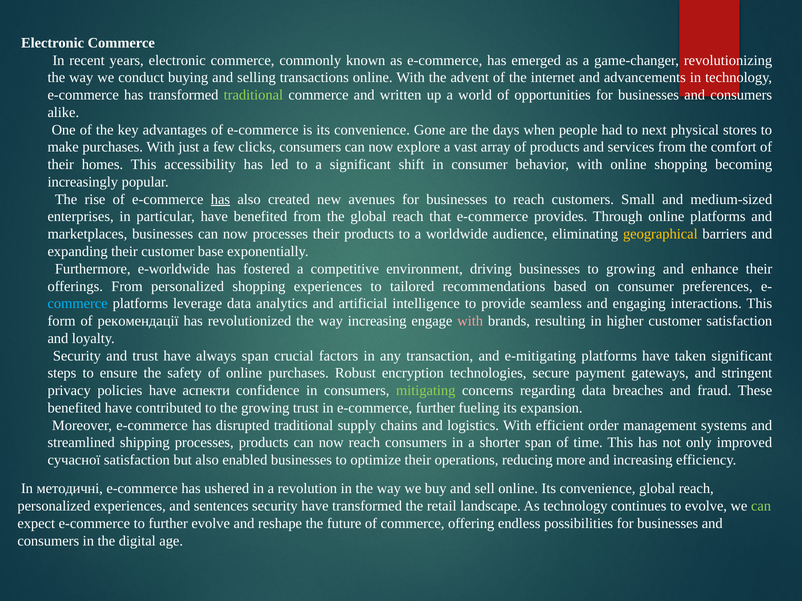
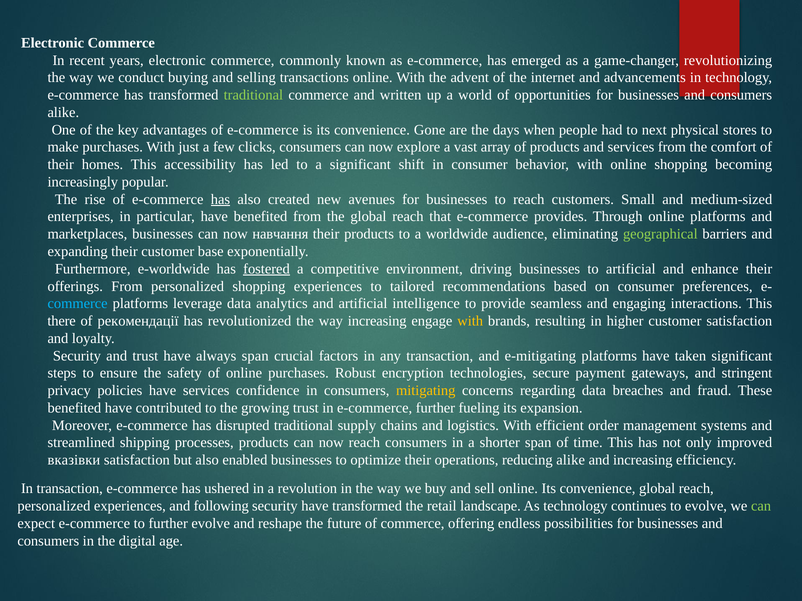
now processes: processes -> навчання
geographical colour: yellow -> light green
fostered underline: none -> present
to growing: growing -> artificial
form: form -> there
with at (470, 321) colour: pink -> yellow
have аспекти: аспекти -> services
mitigating colour: light green -> yellow
сучасної: сучасної -> вказівки
reducing more: more -> alike
In методичні: методичні -> transaction
sentences: sentences -> following
